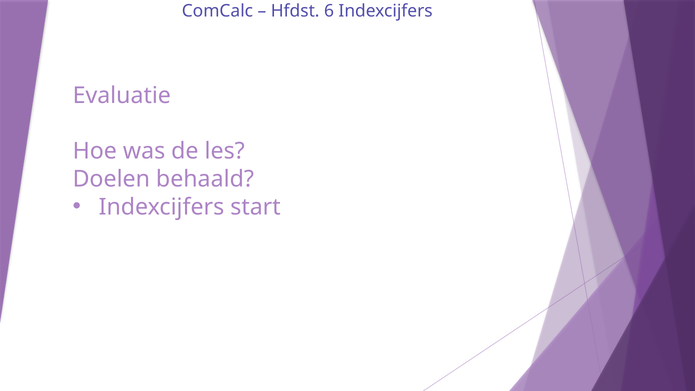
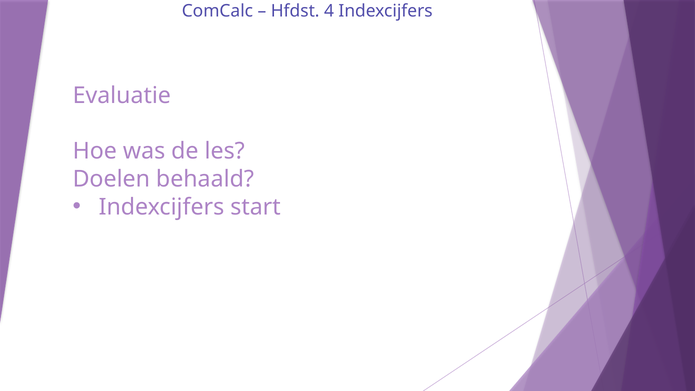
6: 6 -> 4
